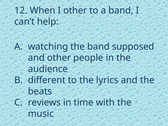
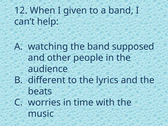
I other: other -> given
reviews: reviews -> worries
